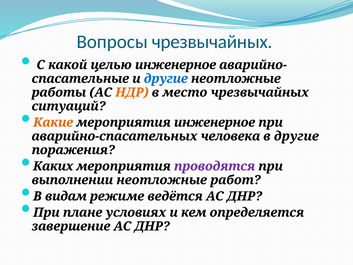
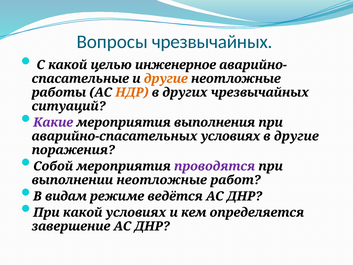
другие at (166, 79) colour: blue -> orange
место: место -> других
Какие colour: orange -> purple
мероприятия инженерное: инженерное -> выполнения
аварийно-спасательных человека: человека -> условиях
Каких: Каких -> Собой
При плане: плане -> какой
